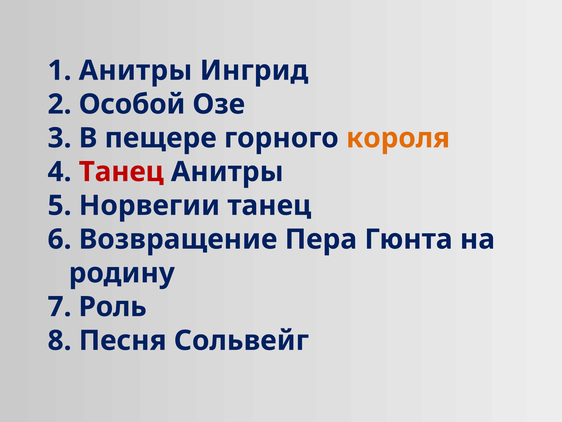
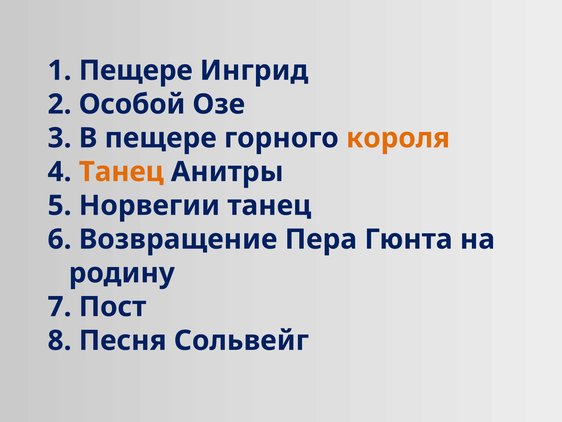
Анитры at (136, 70): Анитры -> Пещере
Танец at (121, 172) colour: red -> orange
Роль: Роль -> Пост
